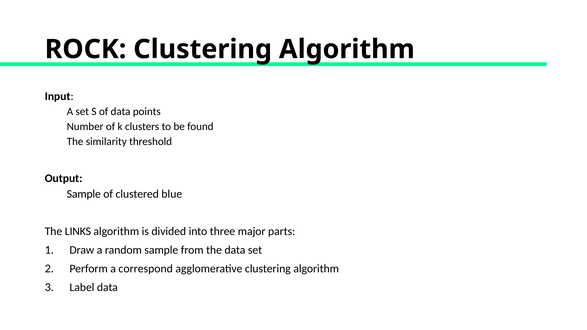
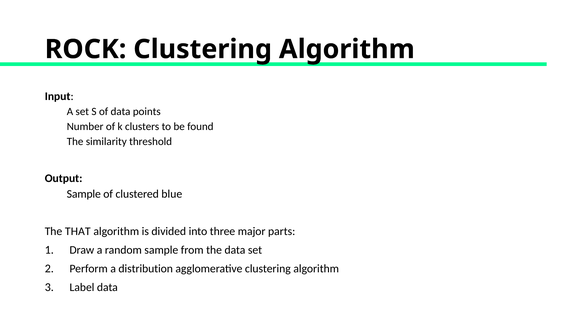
LINKS: LINKS -> THAT
correspond: correspond -> distribution
